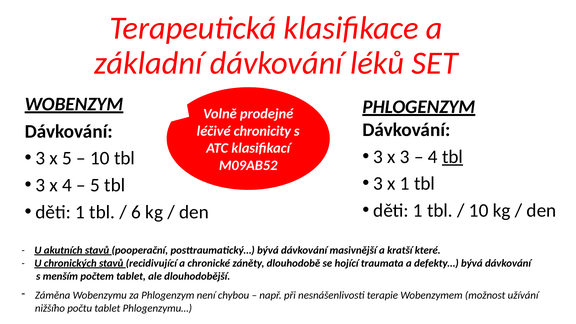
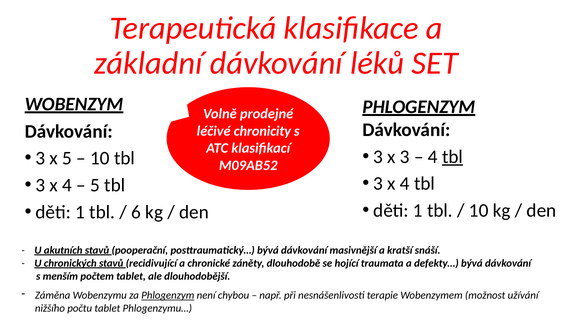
1 at (405, 184): 1 -> 4
které: které -> snáší
Phlogenzym at (168, 295) underline: none -> present
